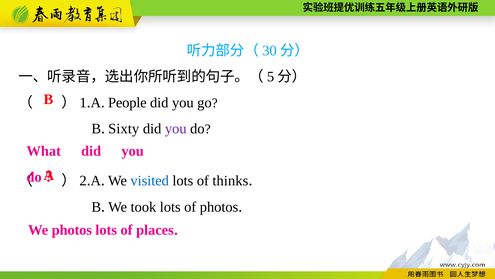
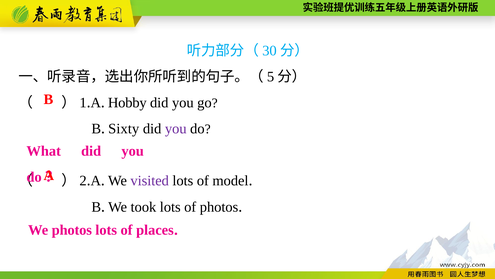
People: People -> Hobby
visited colour: blue -> purple
thinks: thinks -> model
